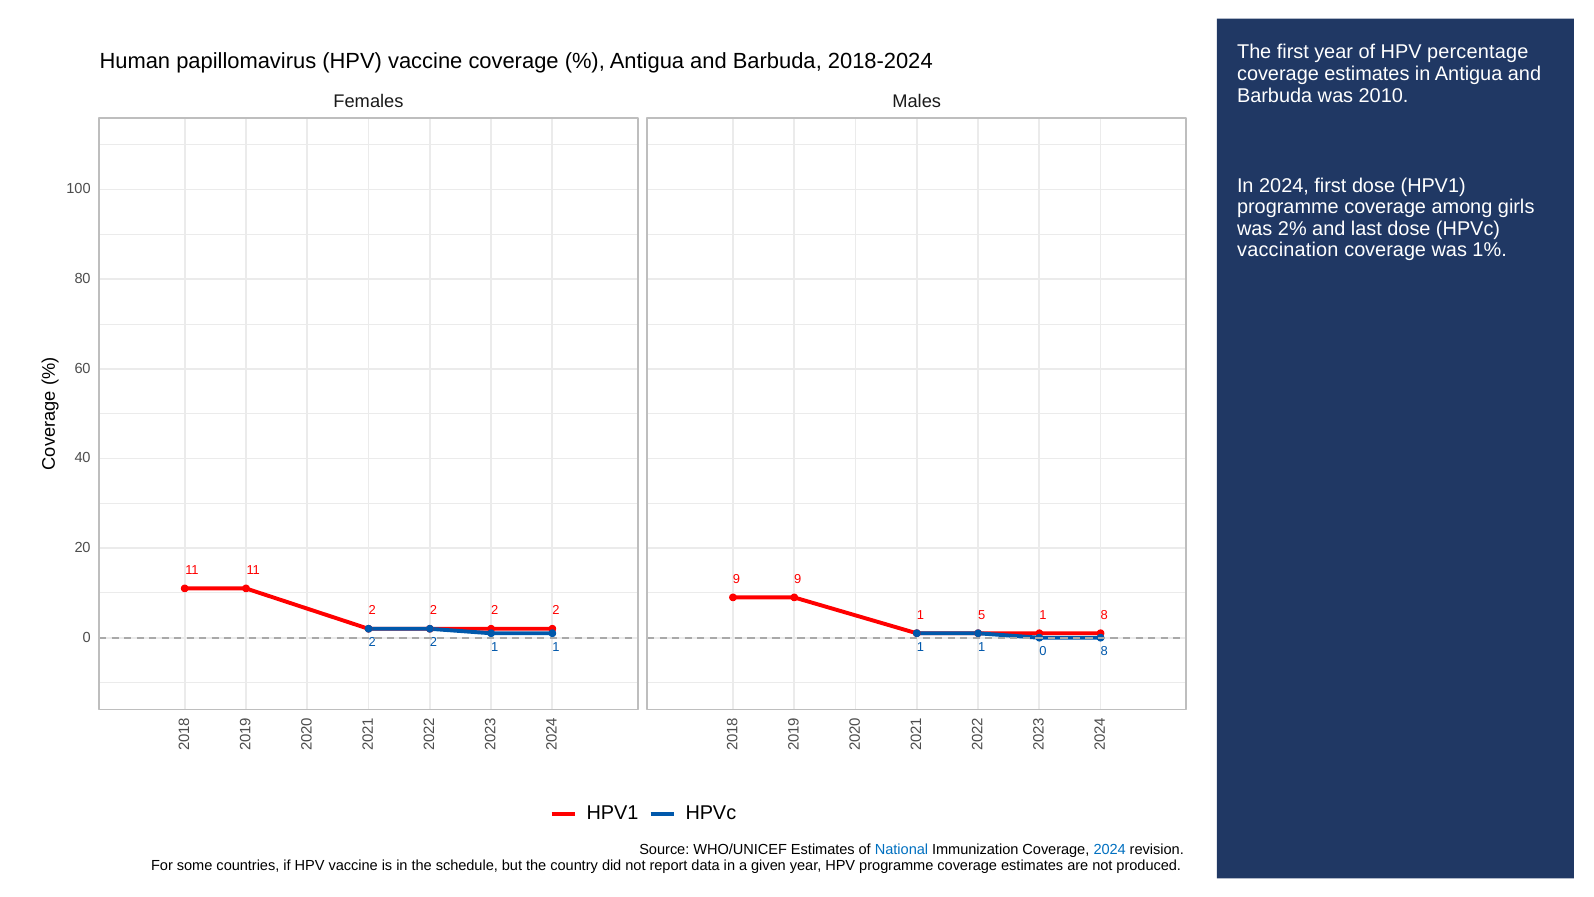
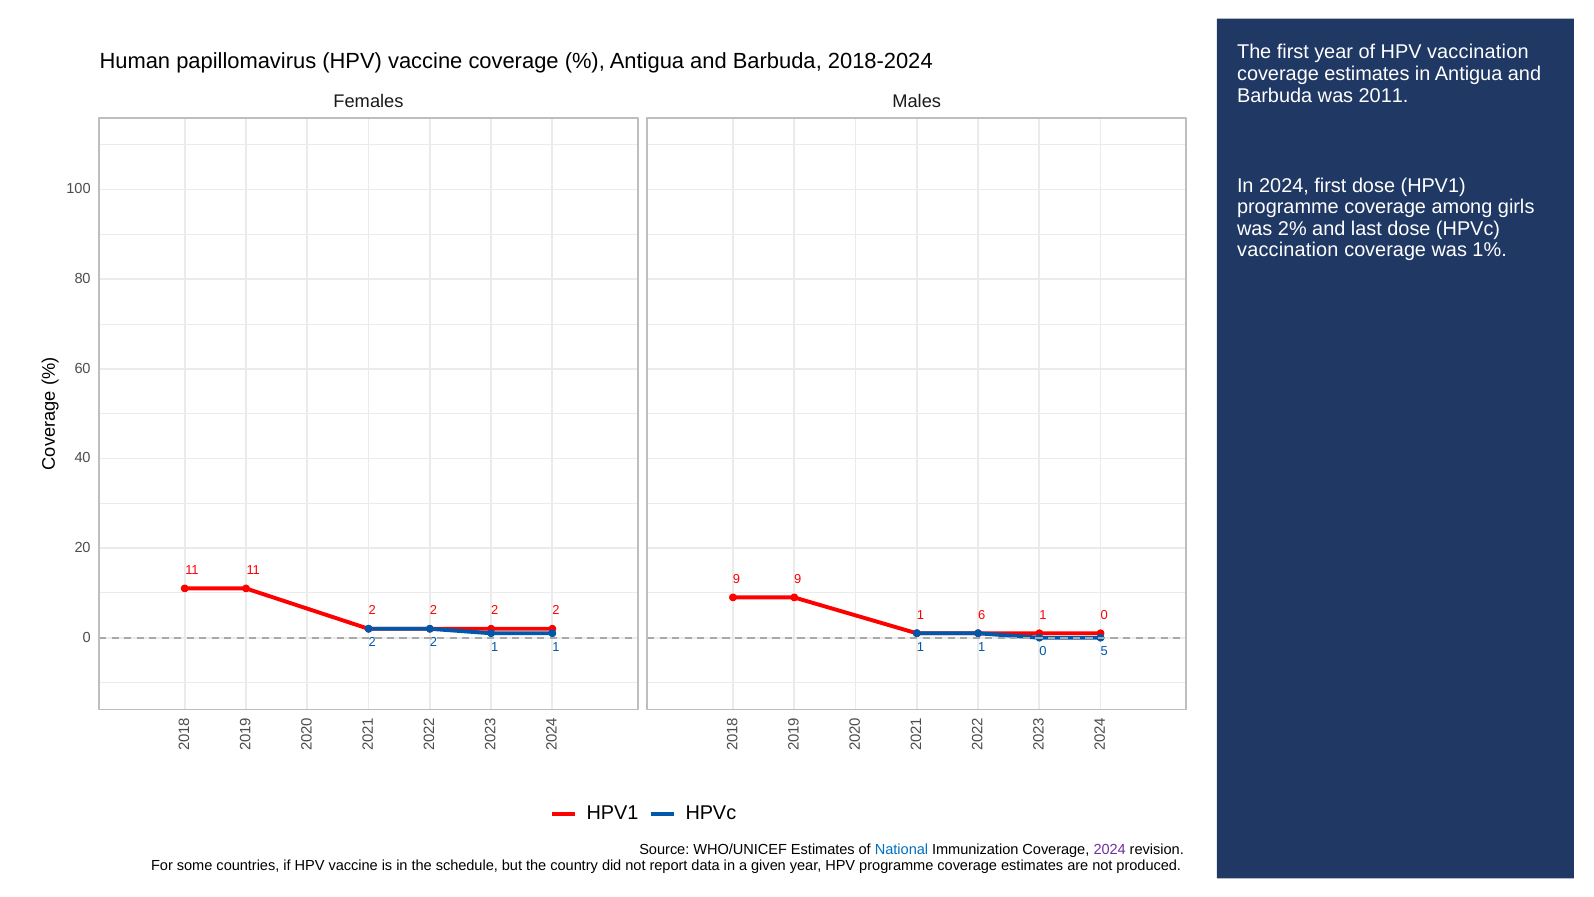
HPV percentage: percentage -> vaccination
2010: 2010 -> 2011
5: 5 -> 6
8 at (1104, 615): 8 -> 0
0 8: 8 -> 5
2024 at (1110, 849) colour: blue -> purple
